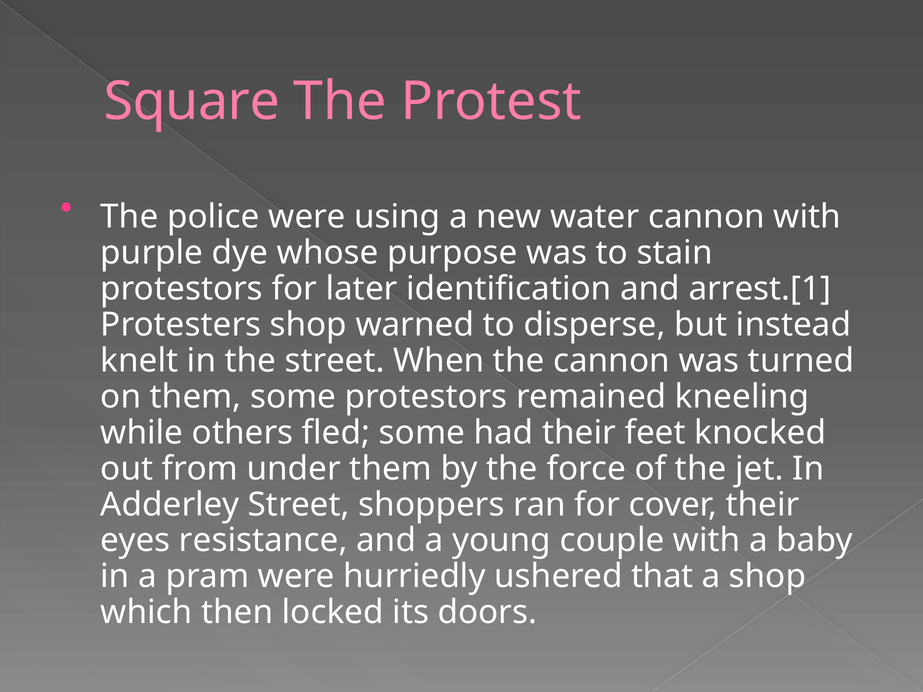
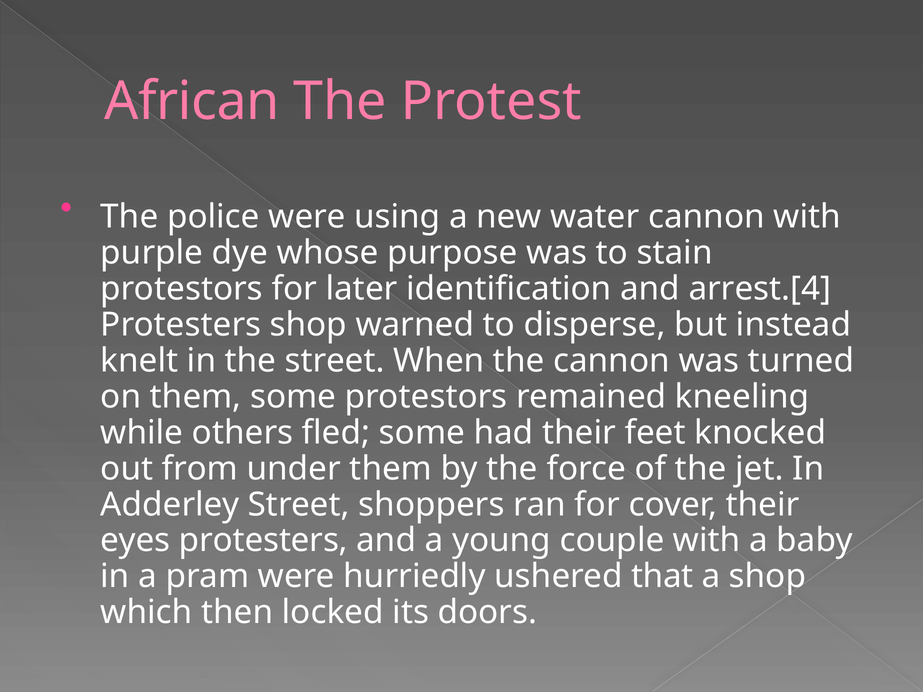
Square: Square -> African
arrest.[1: arrest.[1 -> arrest.[4
eyes resistance: resistance -> protesters
